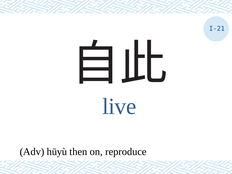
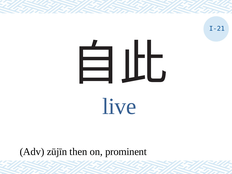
hūyù: hūyù -> zūjīn
reproduce: reproduce -> prominent
